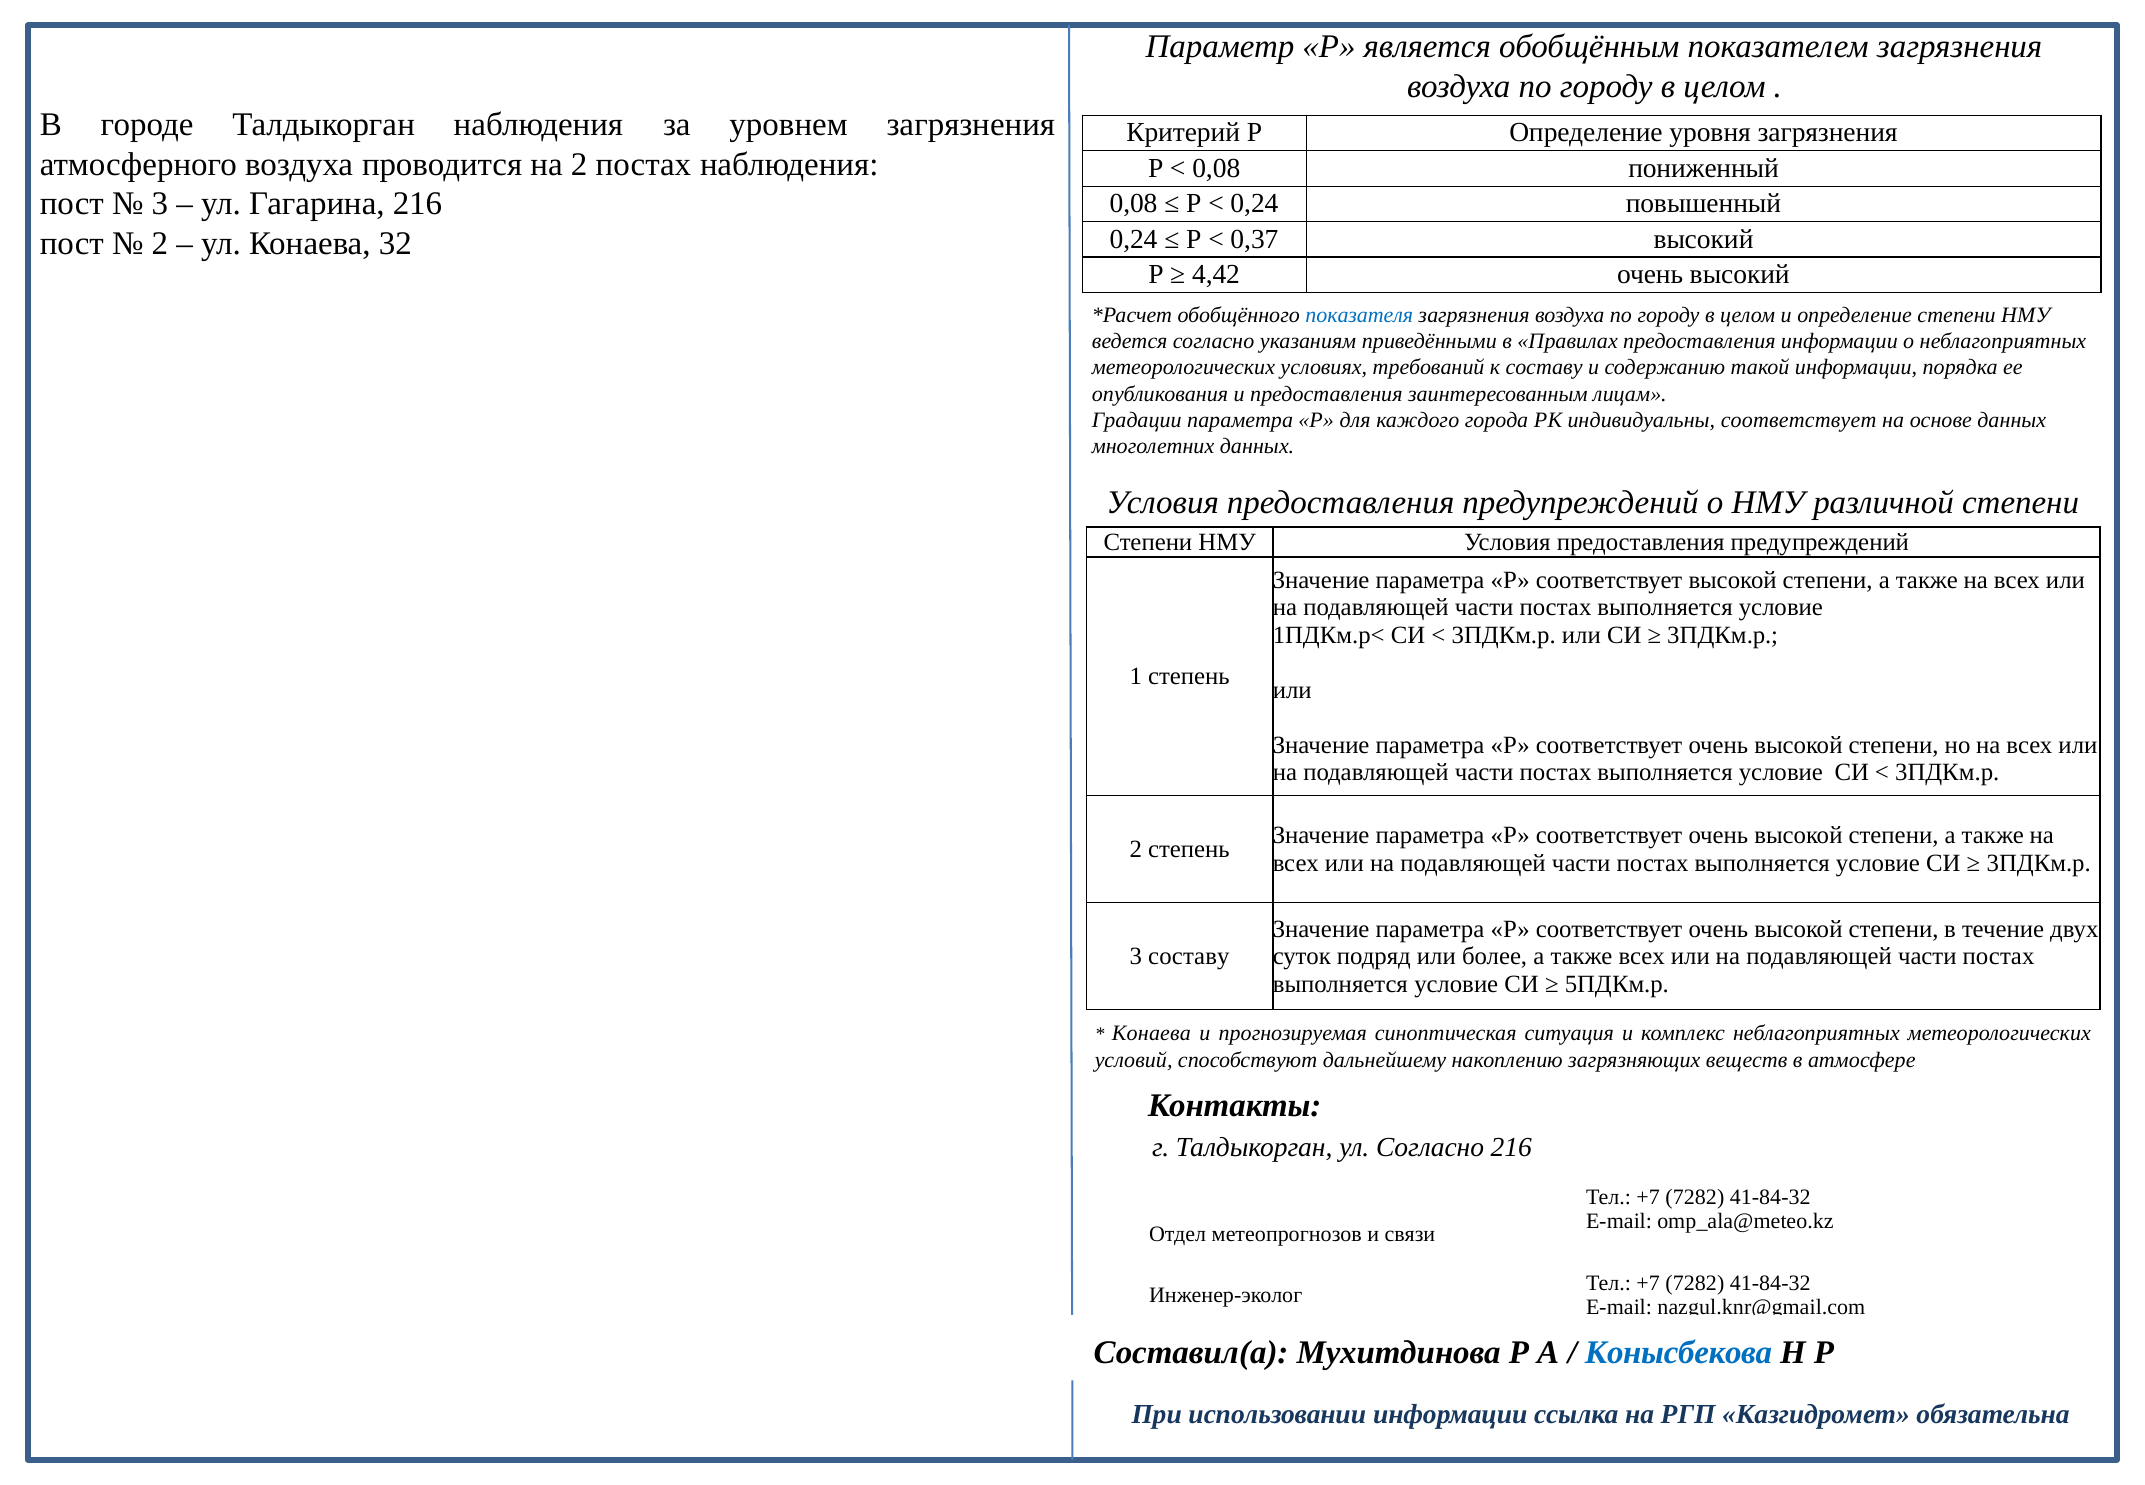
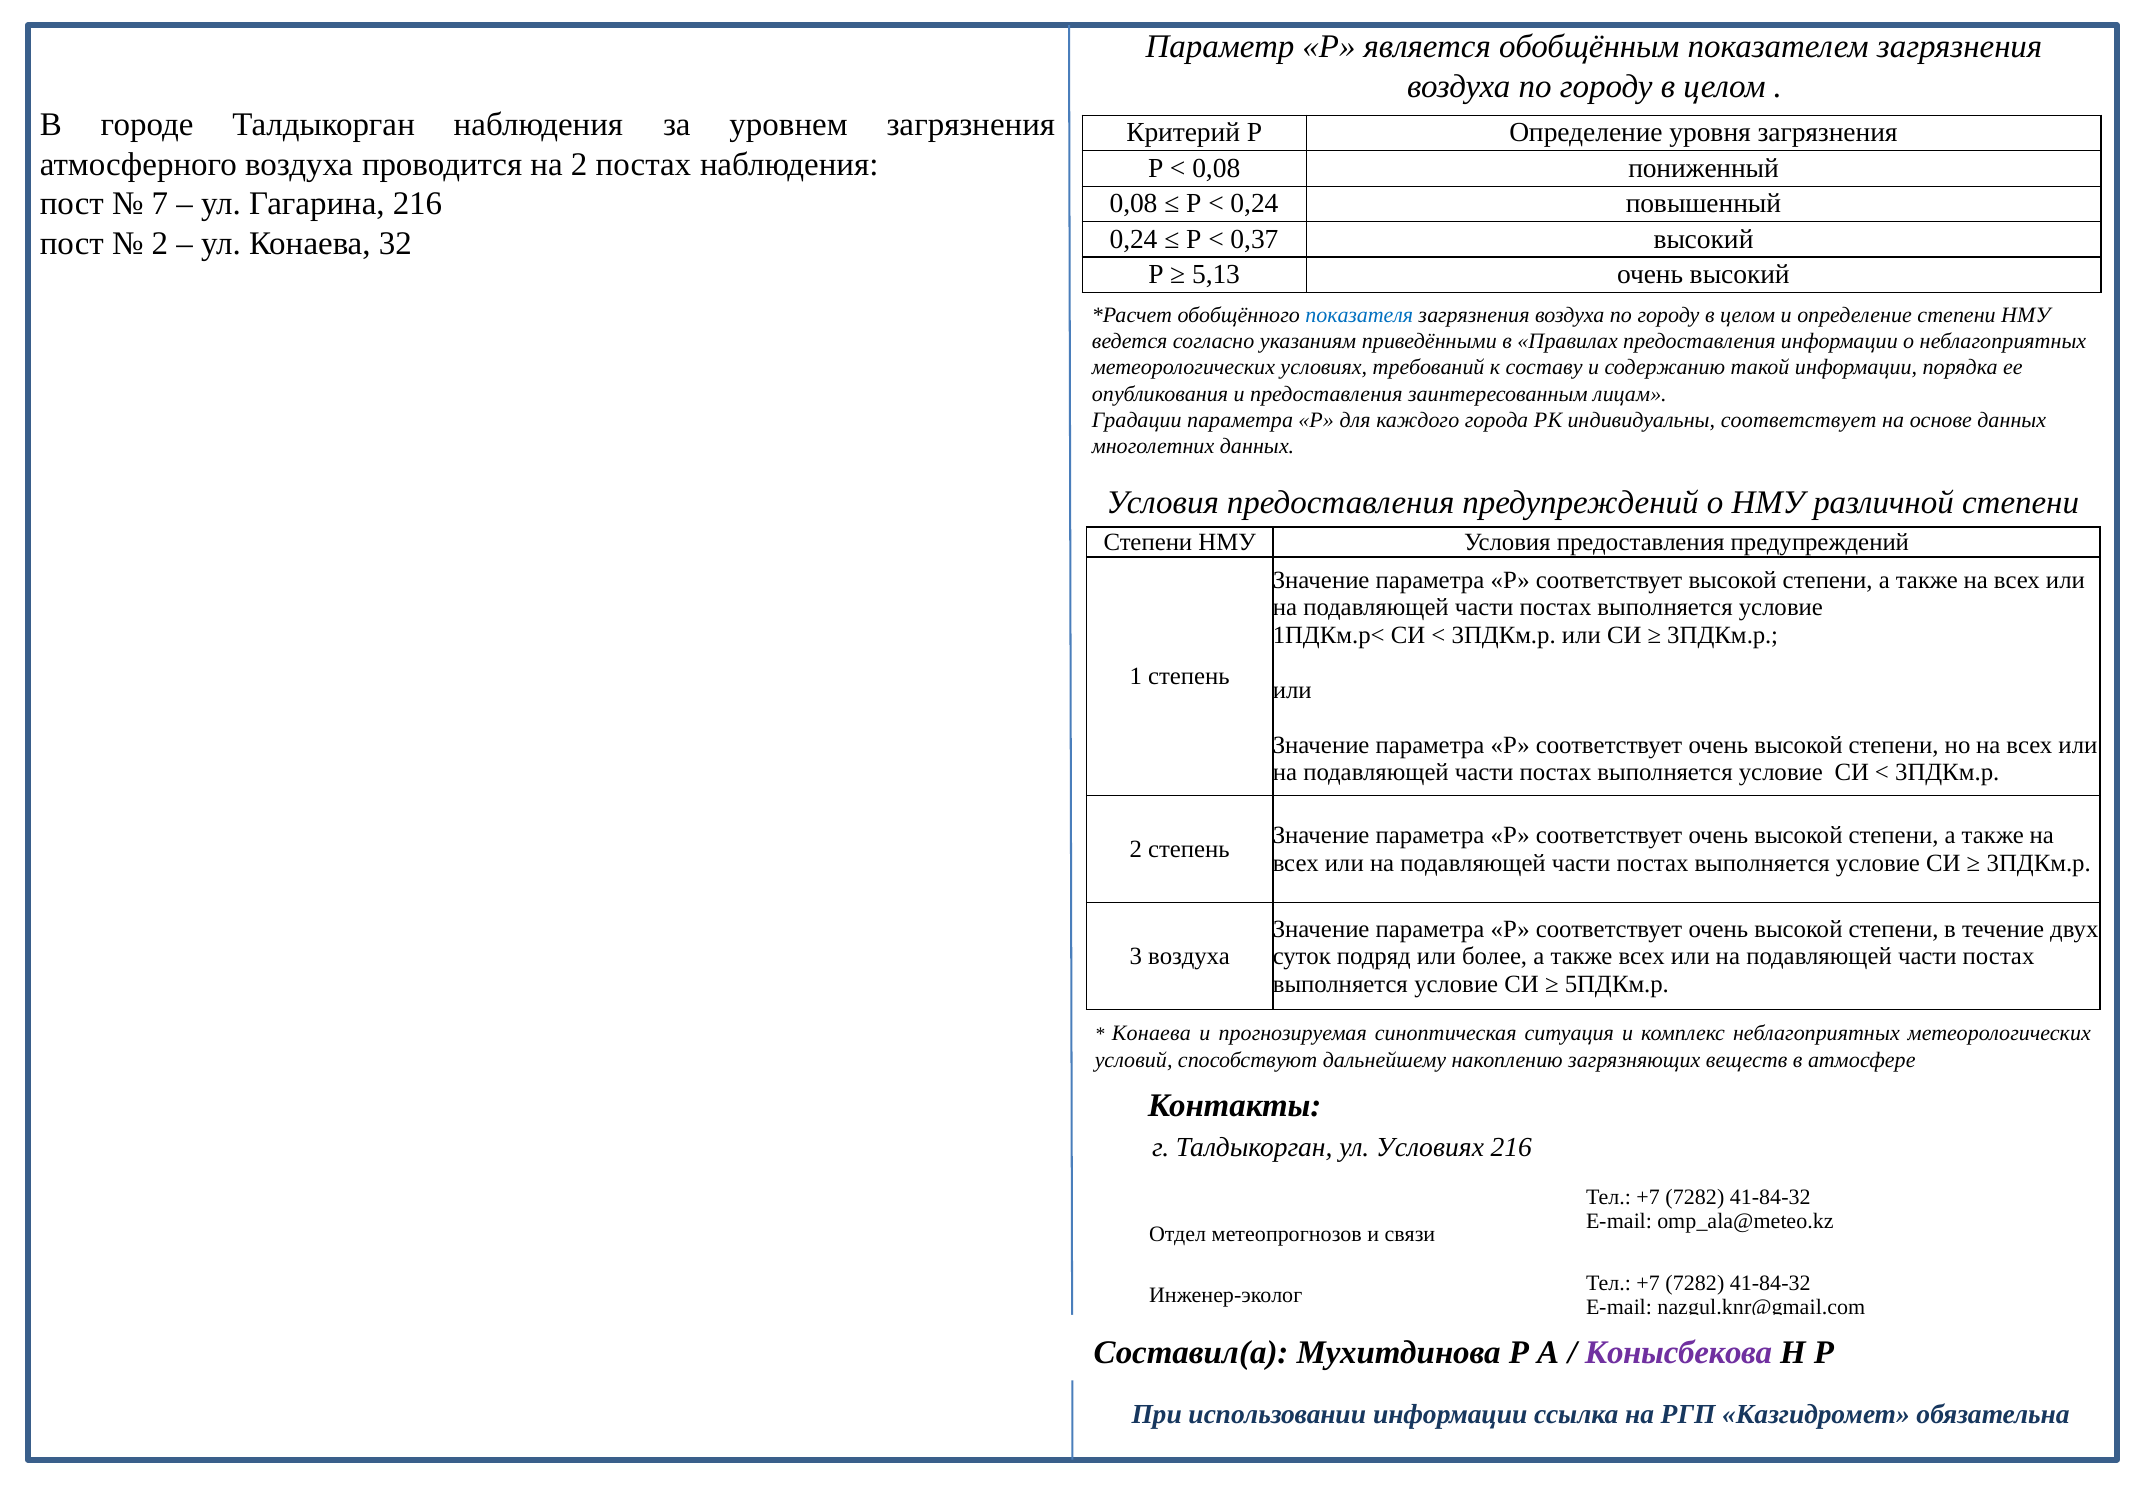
3 at (160, 204): 3 -> 7
4,42: 4,42 -> 5,13
3 составу: составу -> воздуха
ул Согласно: Согласно -> Условиях
Конысбекова colour: blue -> purple
